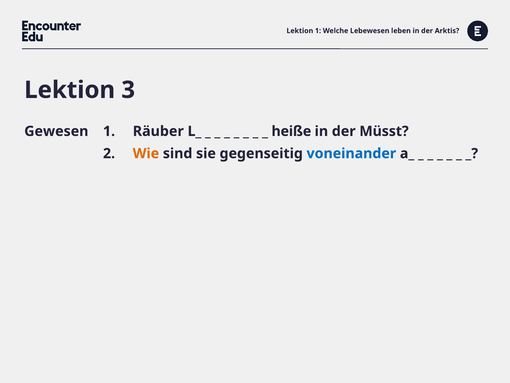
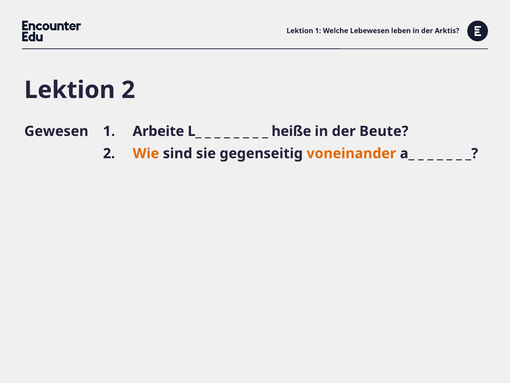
Lektion 3: 3 -> 2
Räuber: Räuber -> Arbeite
Müsst: Müsst -> Beute
voneinander colour: blue -> orange
